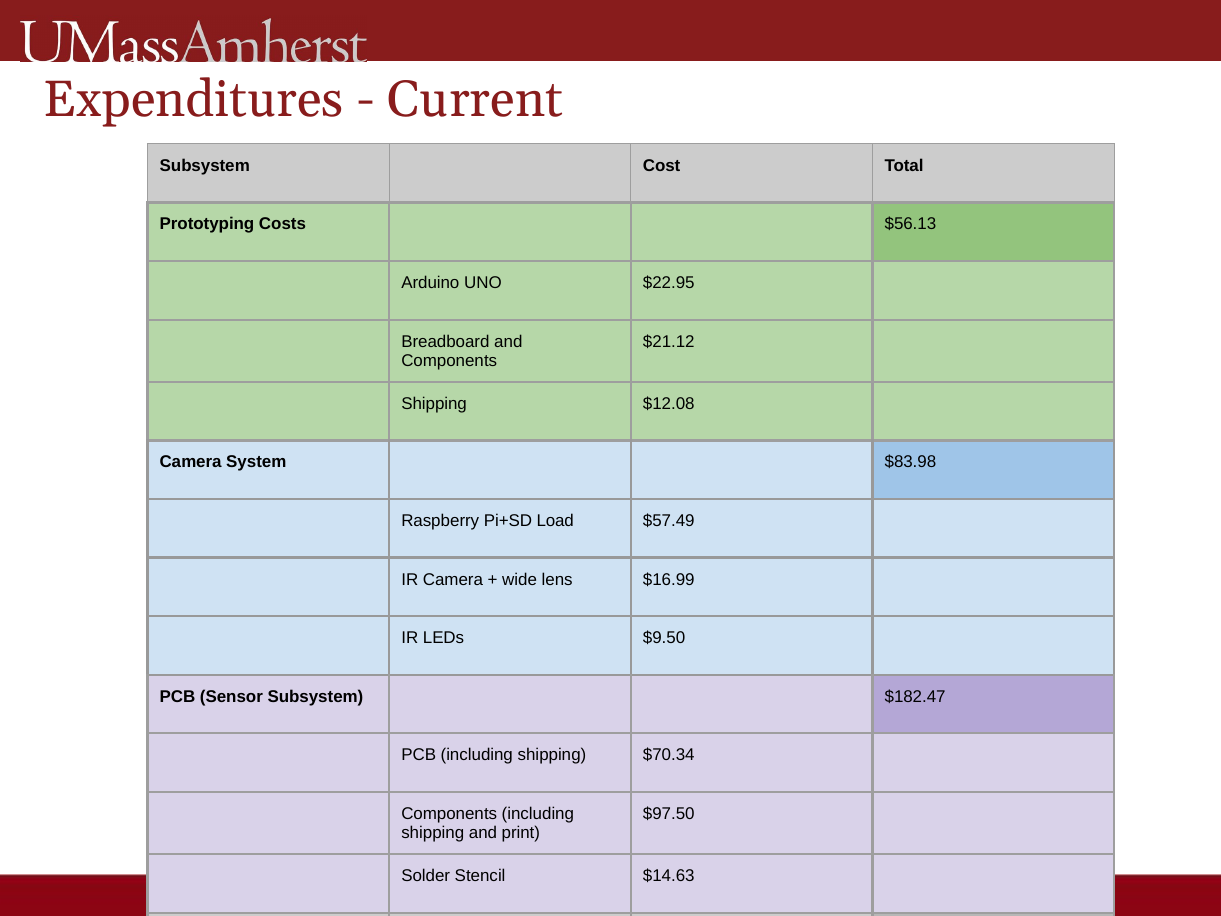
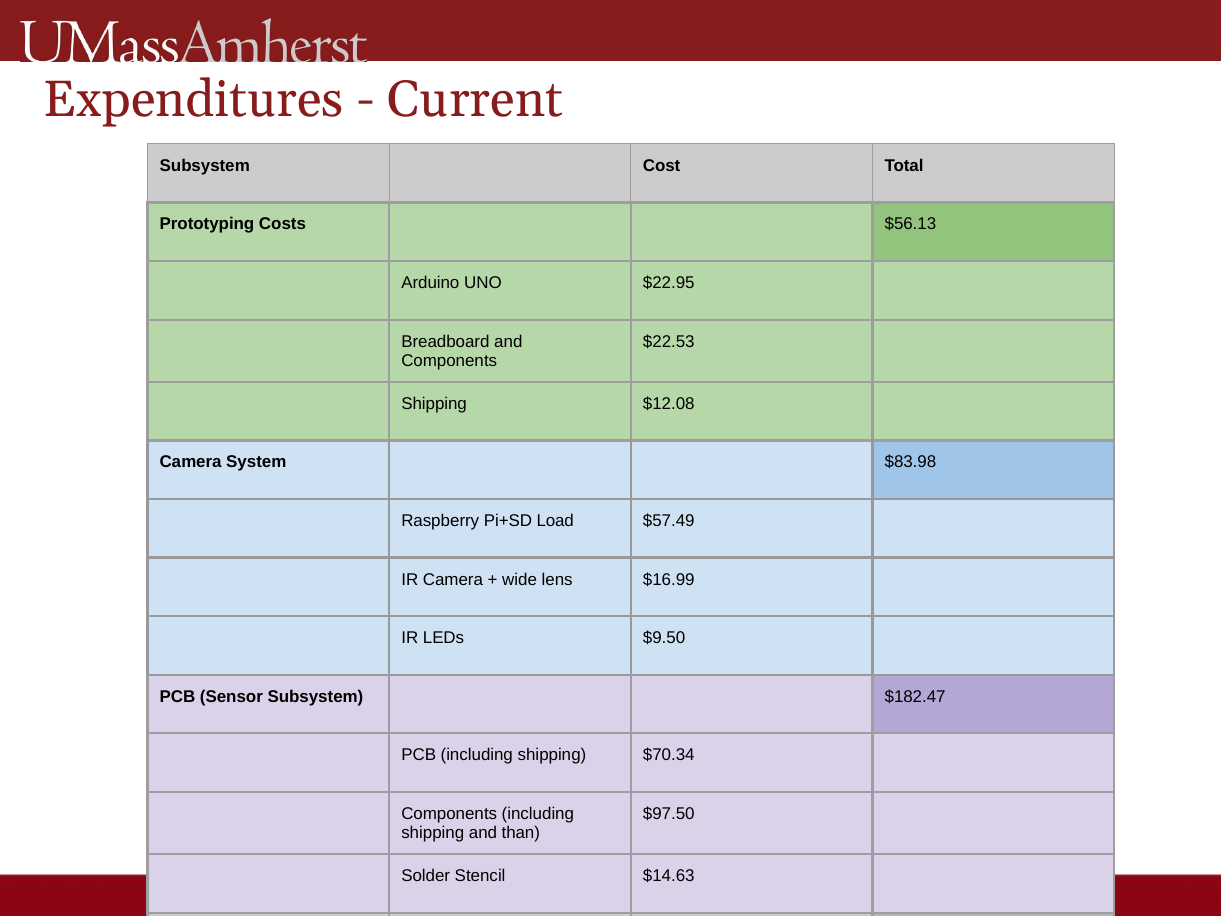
$21.12: $21.12 -> $22.53
print: print -> than
